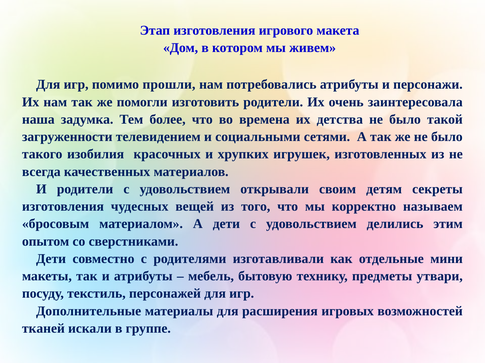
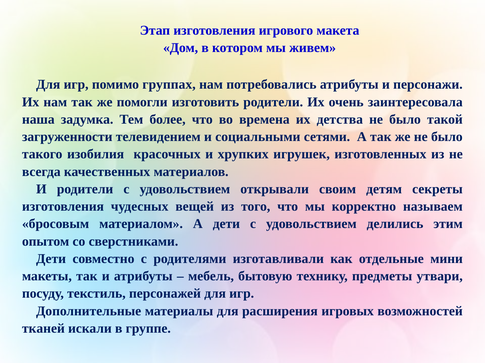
прошли: прошли -> группах
